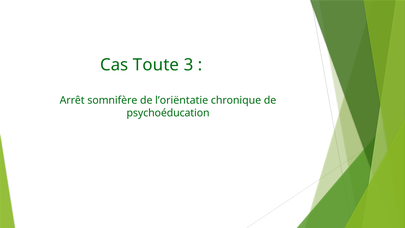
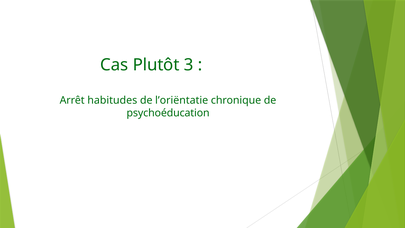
Toute: Toute -> Plutôt
somnifère: somnifère -> habitudes
